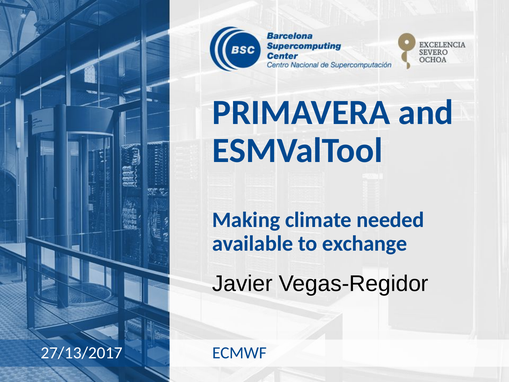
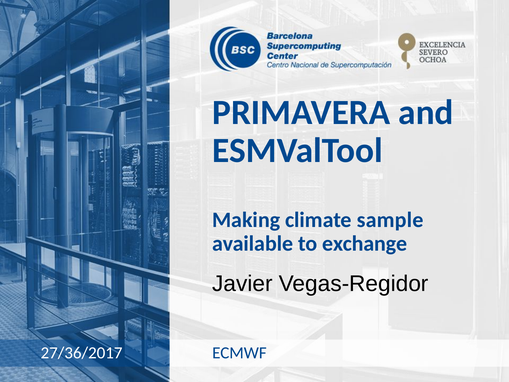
needed: needed -> sample
27/13/2017: 27/13/2017 -> 27/36/2017
